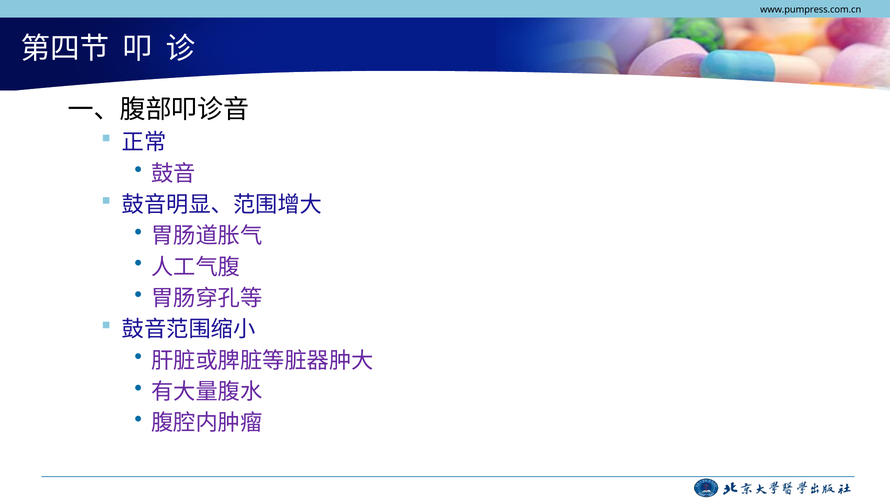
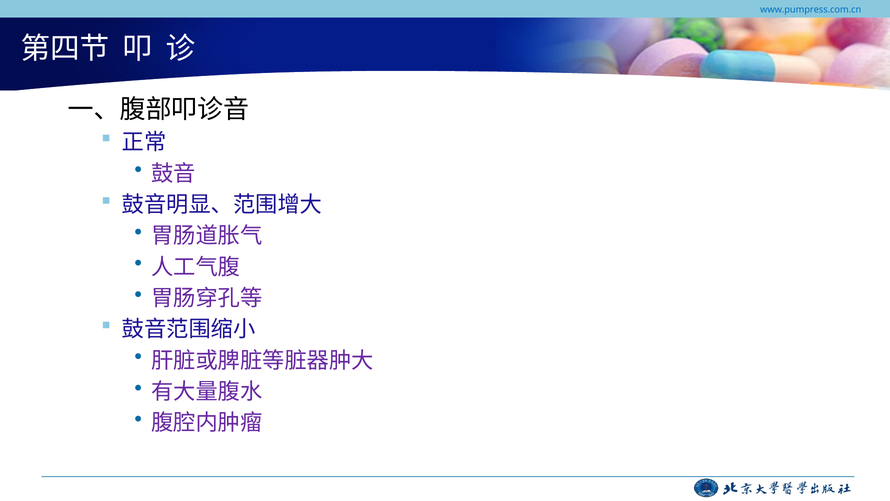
www.pumpress.com.cn colour: black -> blue
